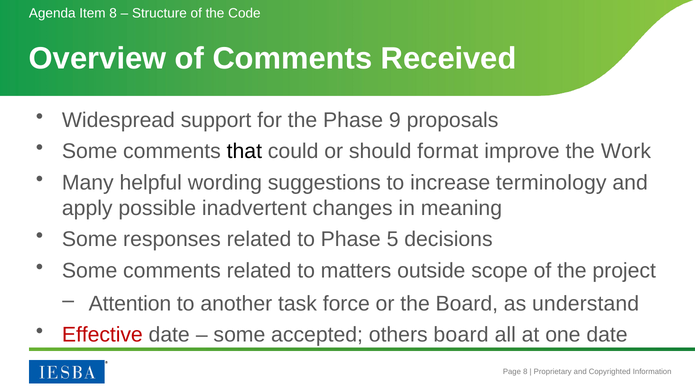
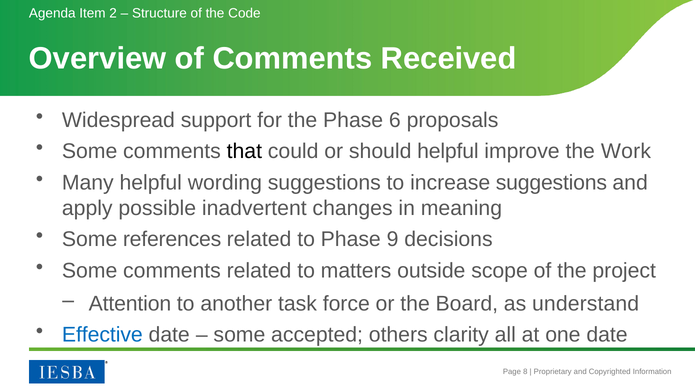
Item 8: 8 -> 2
9: 9 -> 6
should format: format -> helpful
increase terminology: terminology -> suggestions
responses: responses -> references
5: 5 -> 9
Effective colour: red -> blue
others board: board -> clarity
